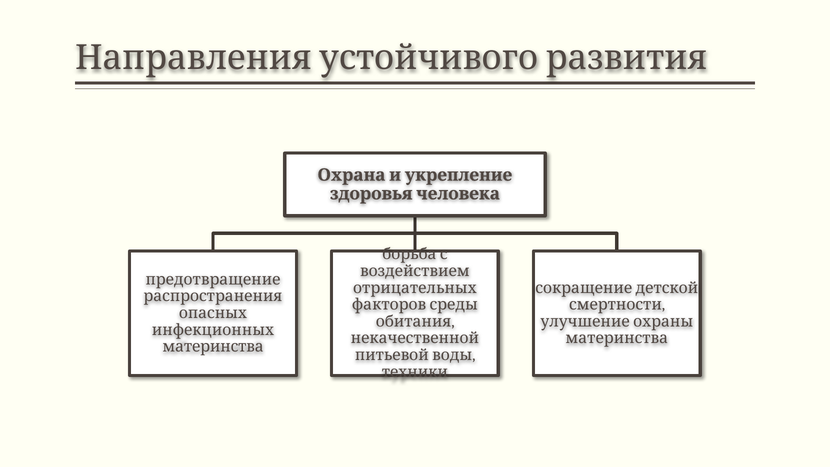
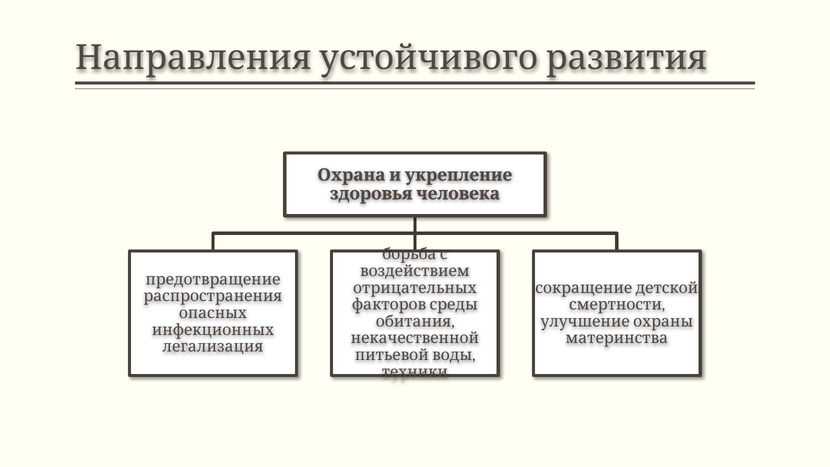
материнства at (213, 347): материнства -> легализация
